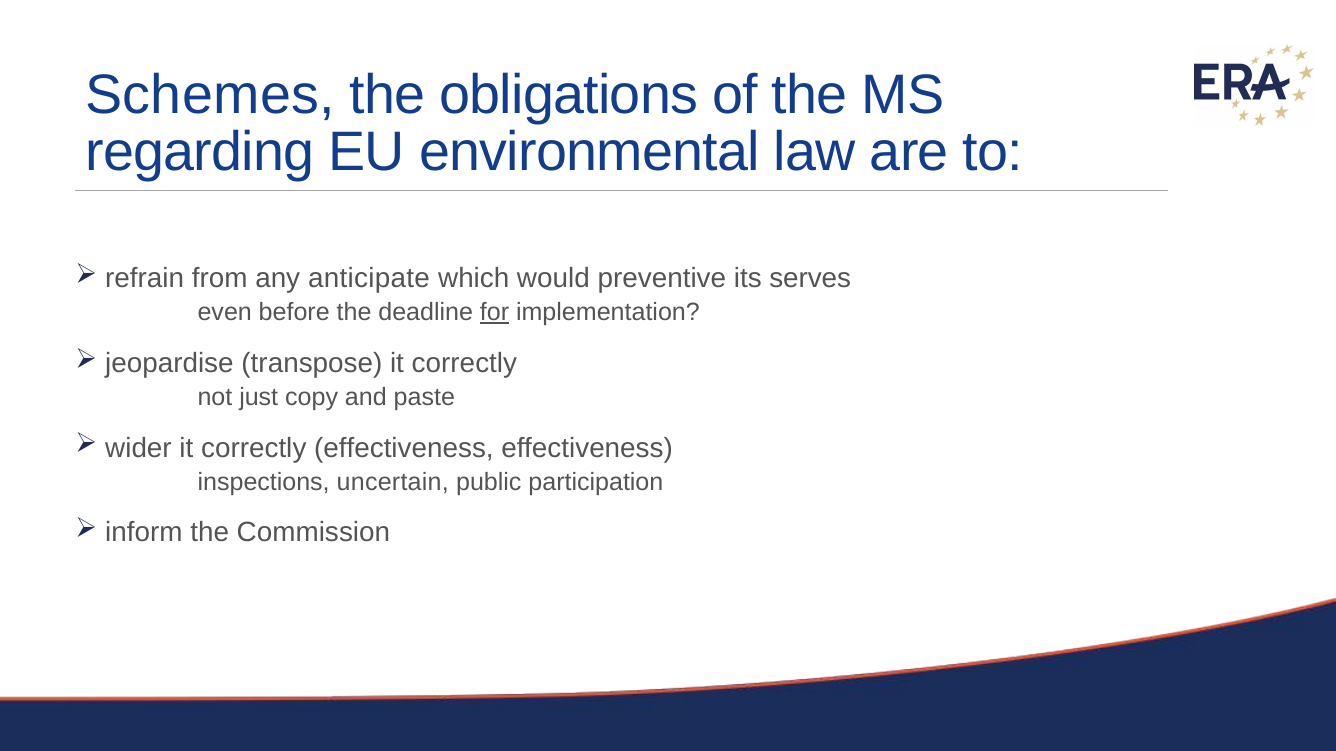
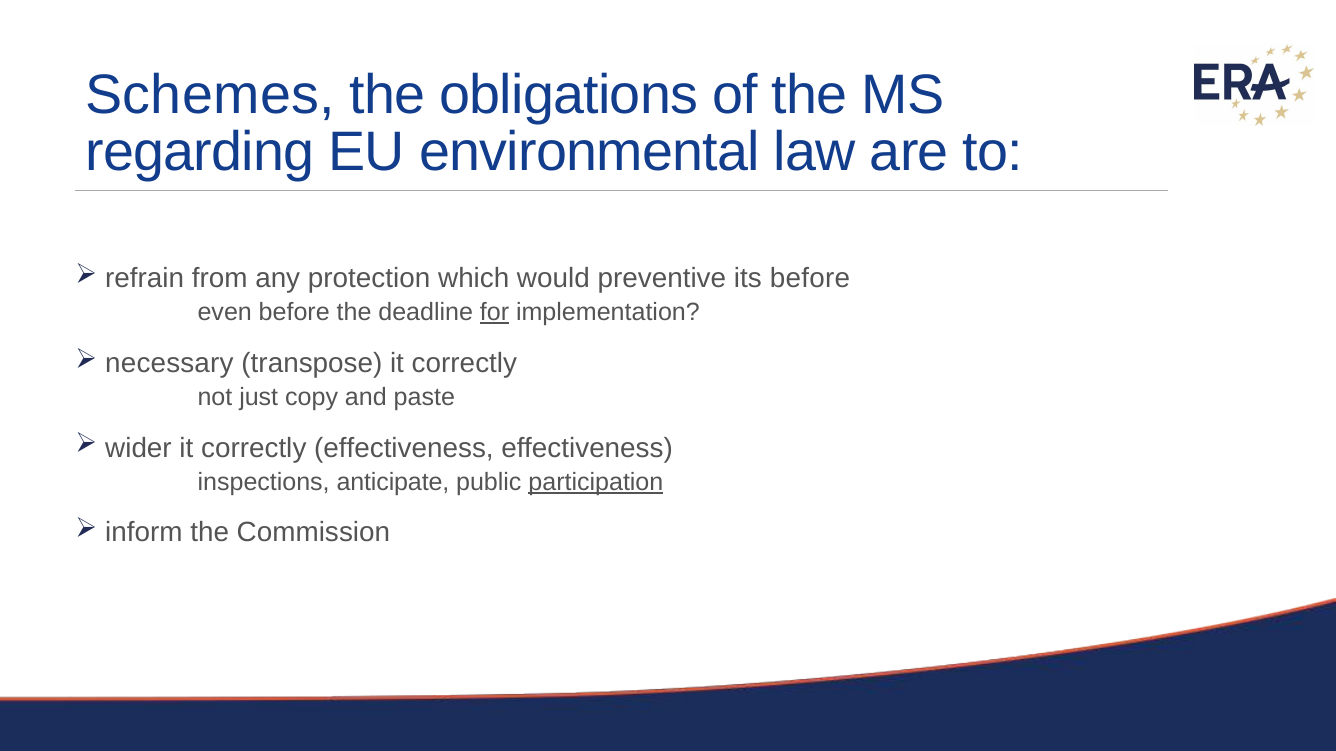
anticipate: anticipate -> protection
its serves: serves -> before
jeopardise: jeopardise -> necessary
uncertain: uncertain -> anticipate
participation underline: none -> present
